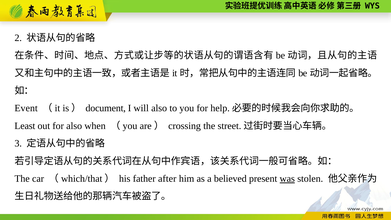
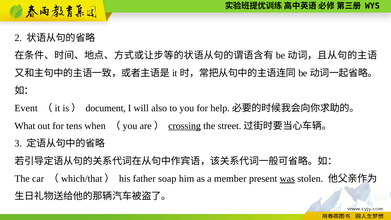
Least: Least -> What
for also: also -> tens
crossing underline: none -> present
after: after -> soap
believed: believed -> member
